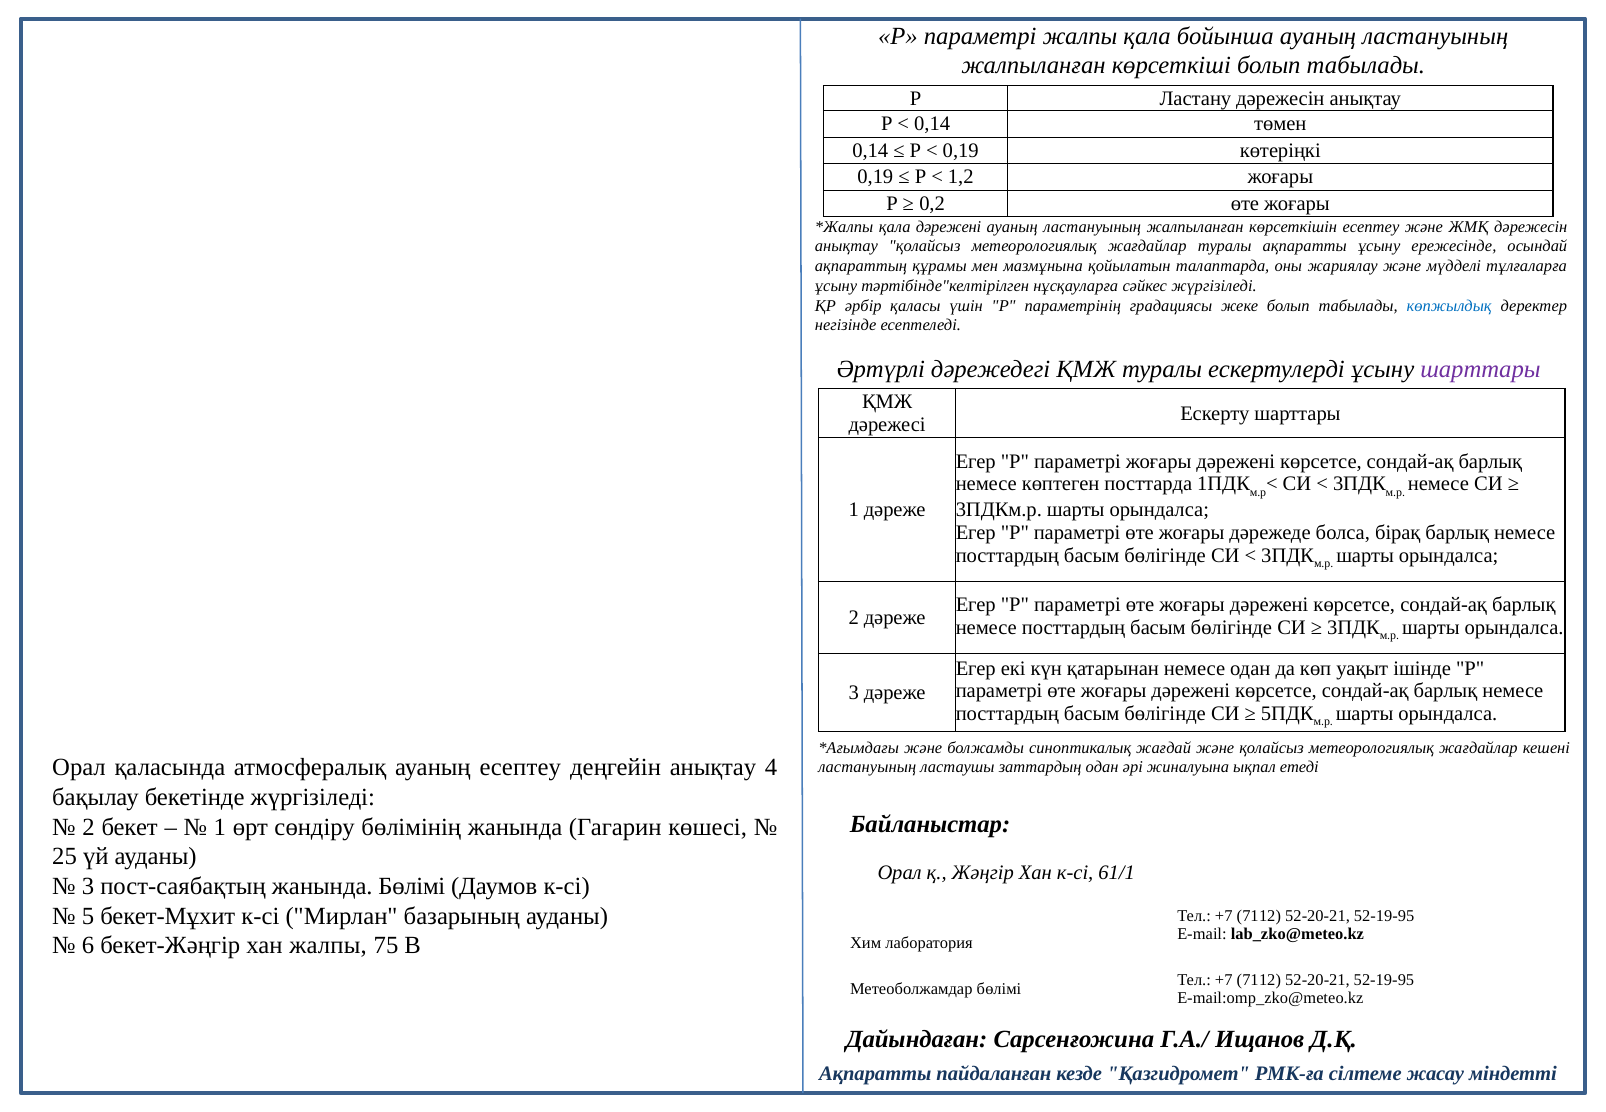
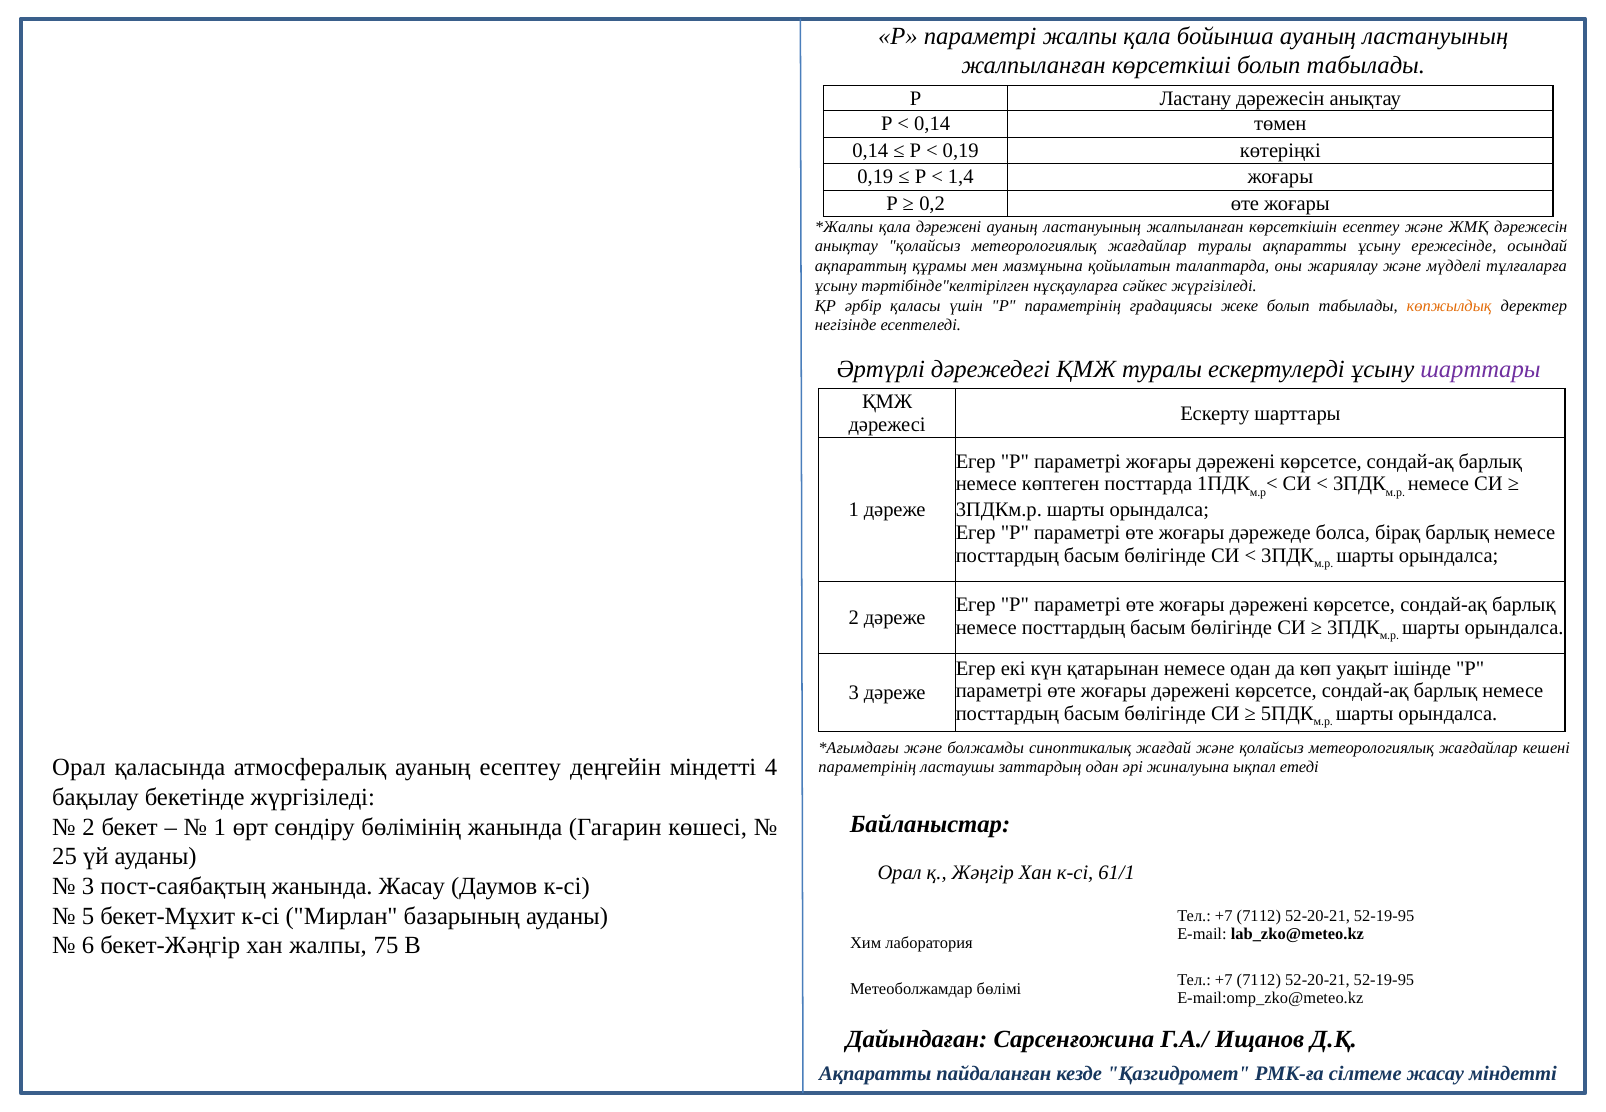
1,2: 1,2 -> 1,4
көпжылдық colour: blue -> orange
деңгейін анықтау: анықтау -> міндетті
ластануының at (867, 767): ластануының -> параметрінің
жанында Бөлімі: Бөлімі -> Жасау
